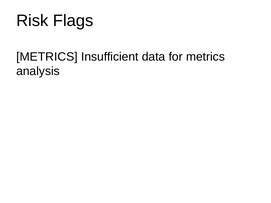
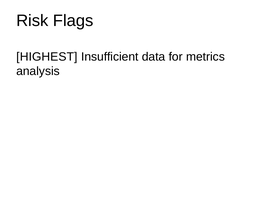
METRICS at (47, 57): METRICS -> HIGHEST
